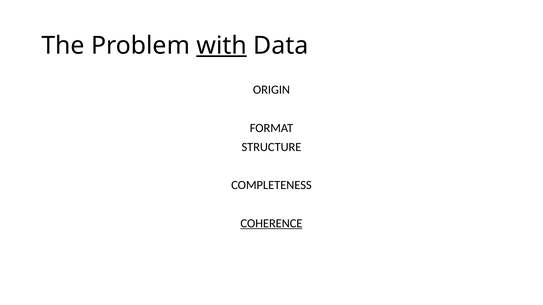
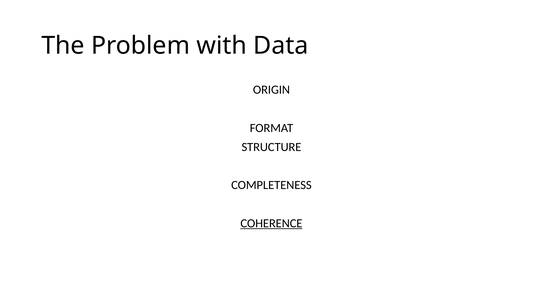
with underline: present -> none
